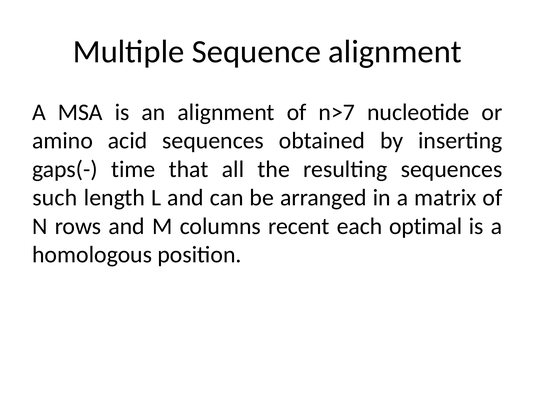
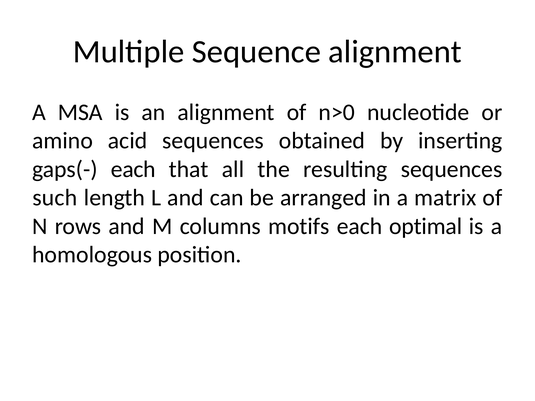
n>7: n>7 -> n>0
gaps(- time: time -> each
recent: recent -> motifs
